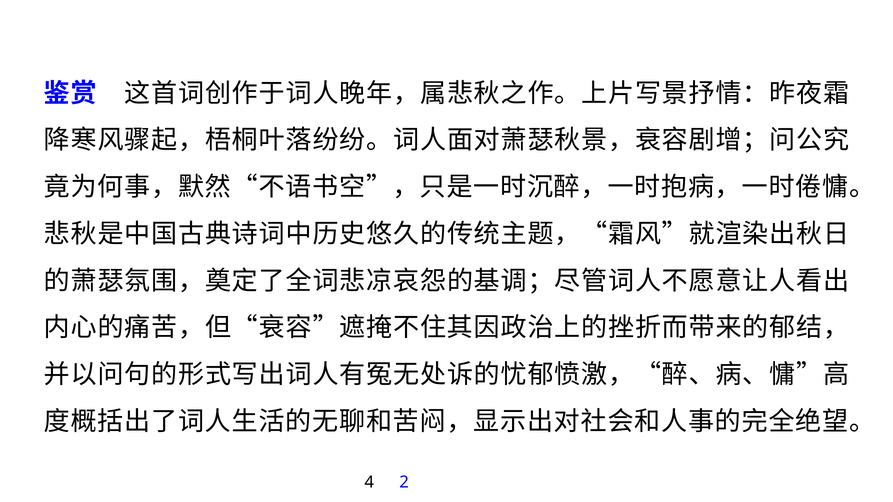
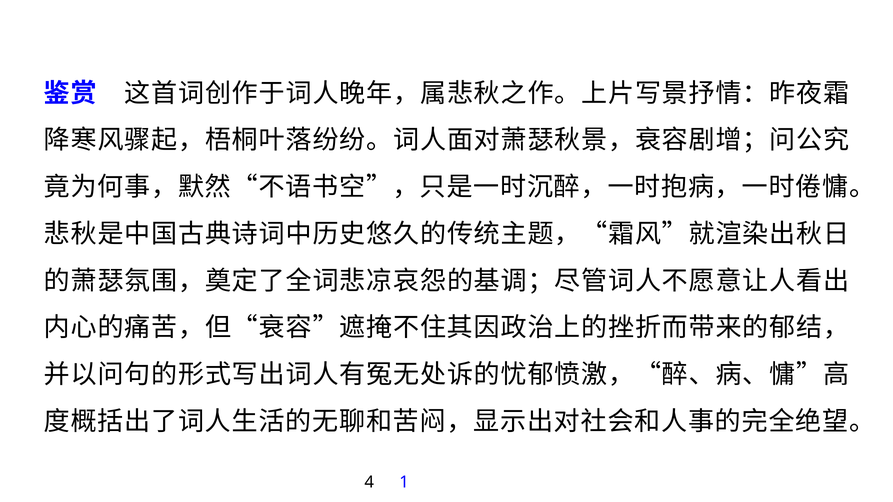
2: 2 -> 1
